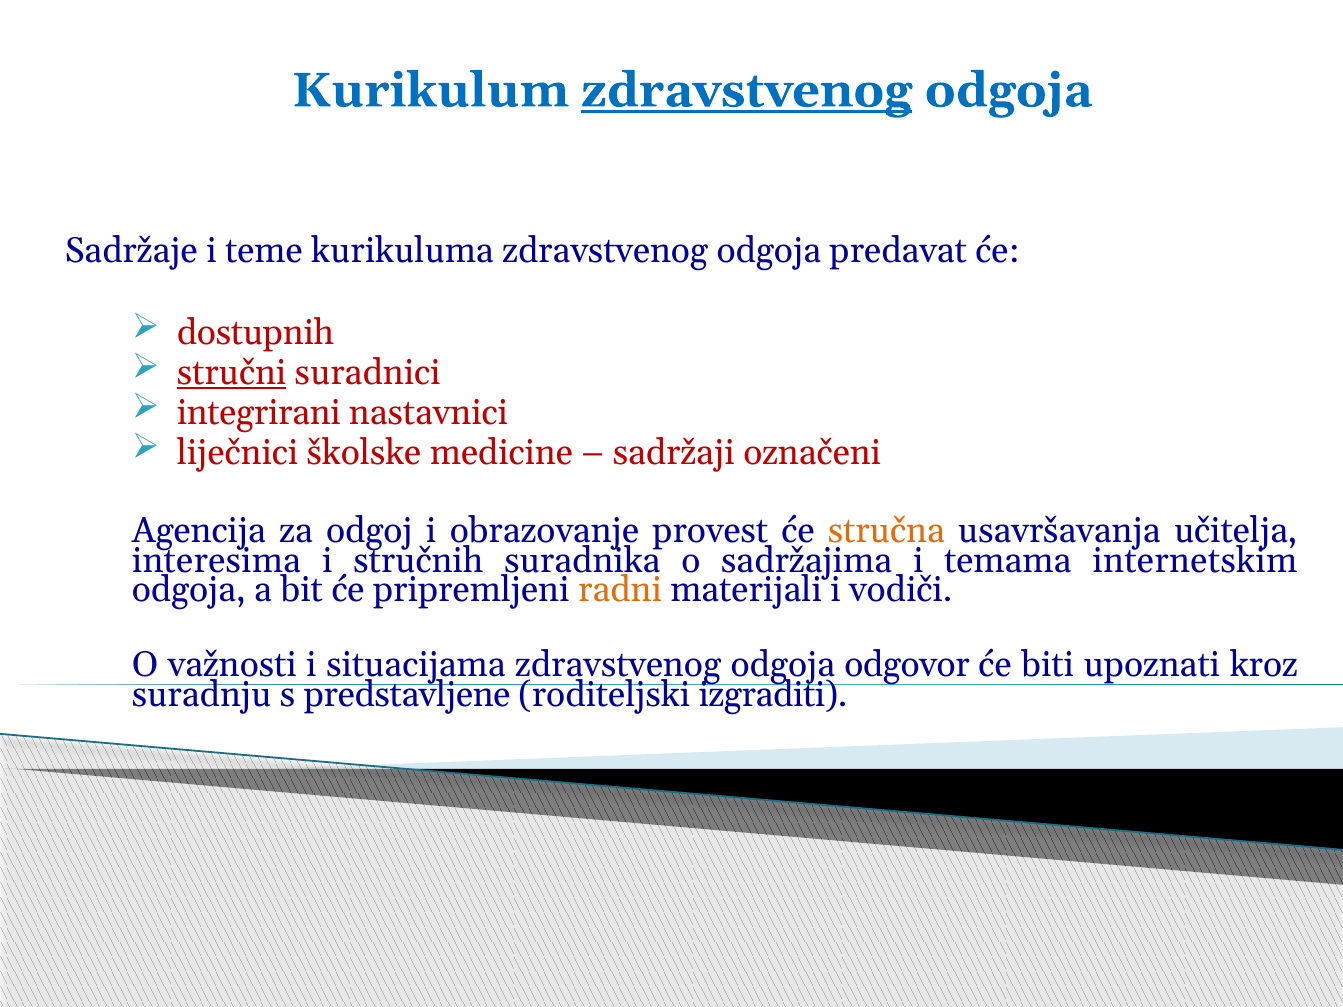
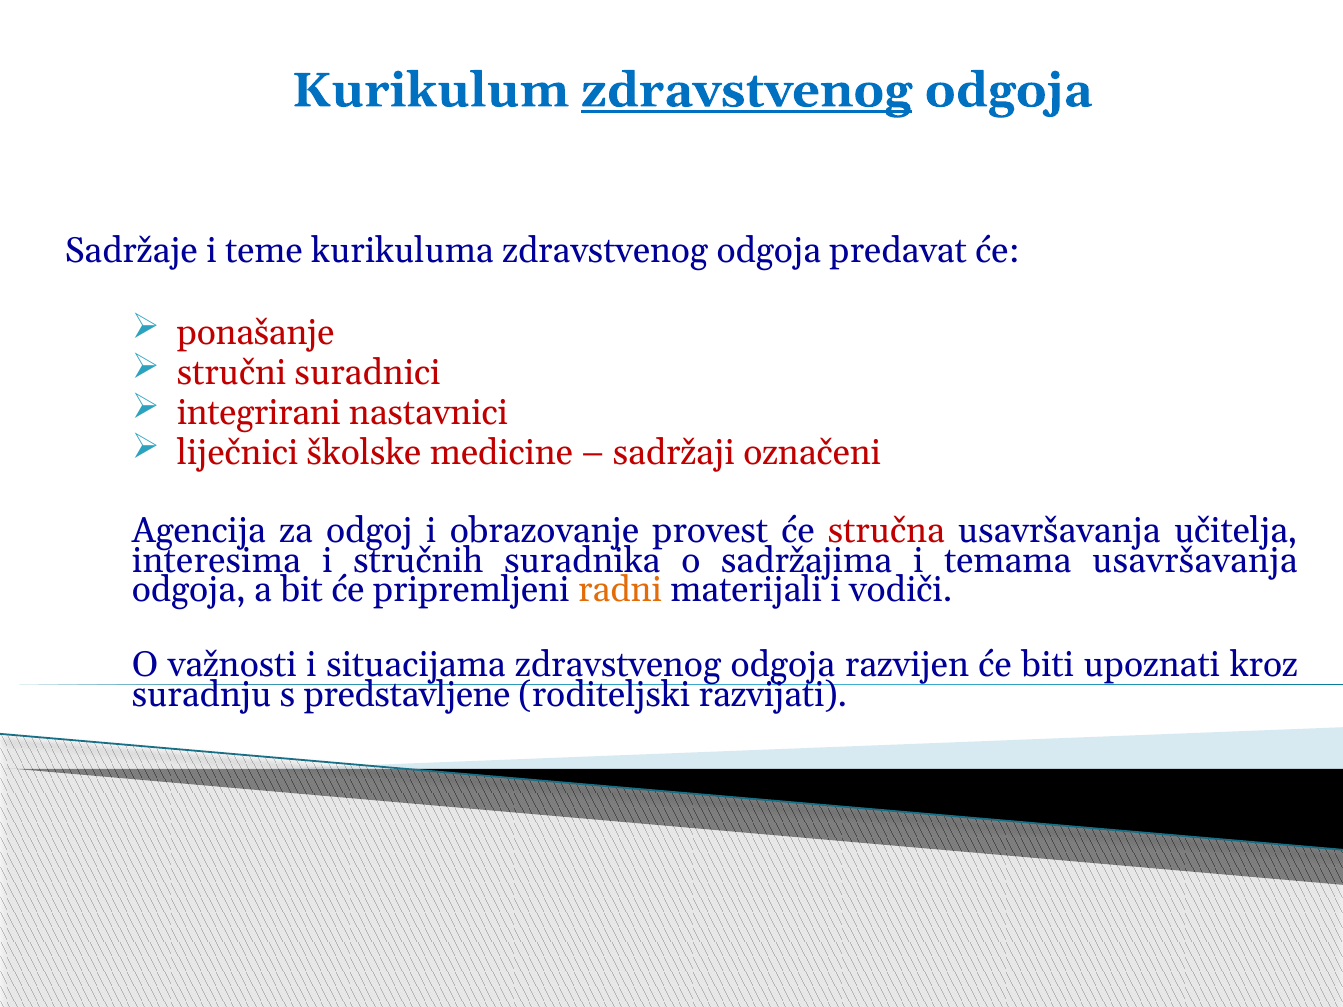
dostupnih: dostupnih -> ponašanje
stručni underline: present -> none
stručna colour: orange -> red
temama internetskim: internetskim -> usavršavanja
odgovor: odgovor -> razvijen
izgraditi: izgraditi -> razvijati
